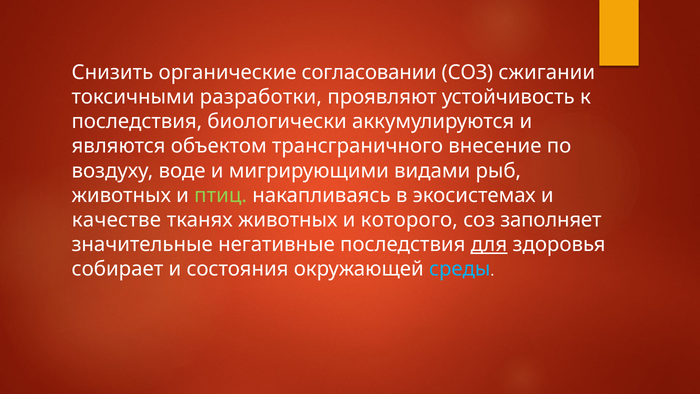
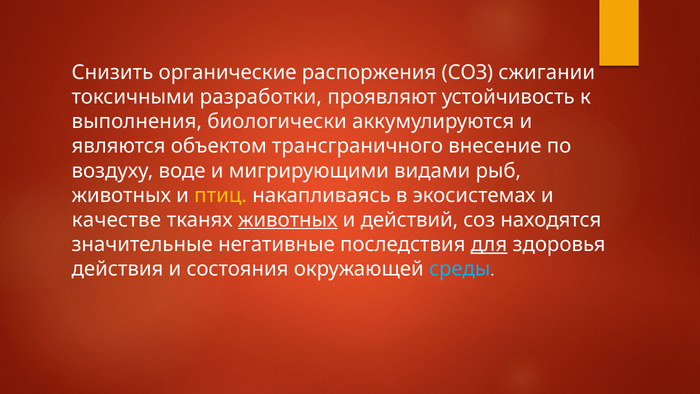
согласовании: согласовании -> распоржения
последствия at (137, 122): последствия -> выполнения
птиц colour: light green -> yellow
животных at (288, 220) underline: none -> present
которого: которого -> действий
заполняет: заполняет -> находятся
собирает: собирает -> действия
